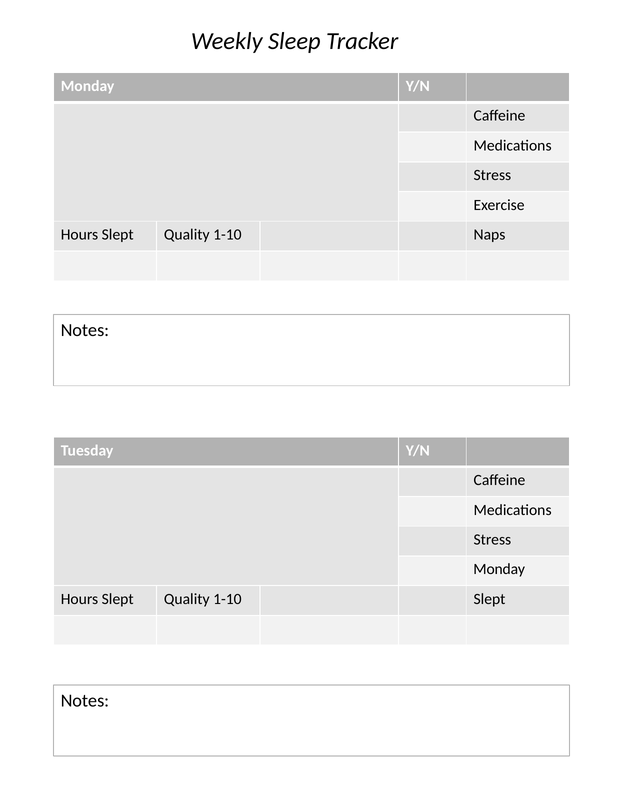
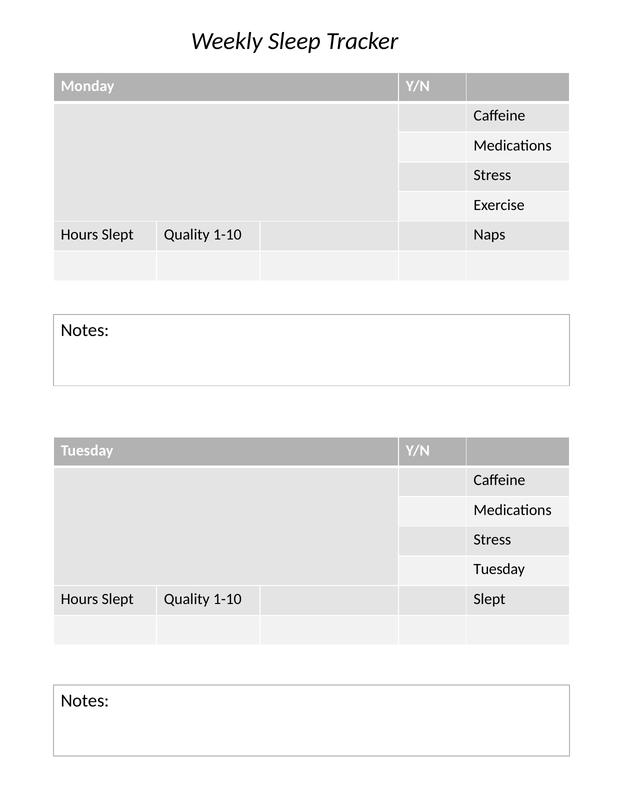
Monday at (499, 569): Monday -> Tuesday
